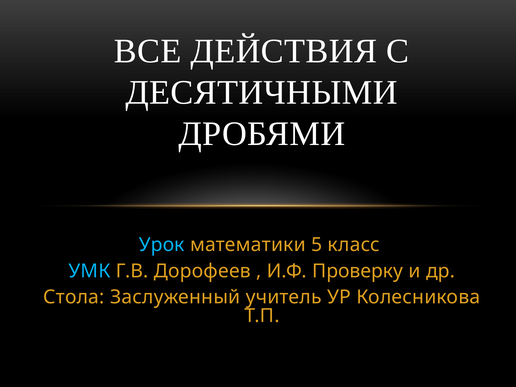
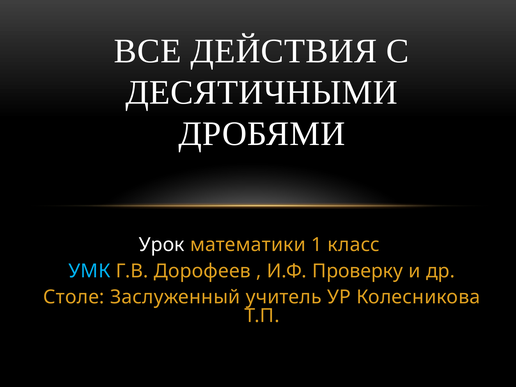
Урок colour: light blue -> white
5: 5 -> 1
Стола: Стола -> Столе
